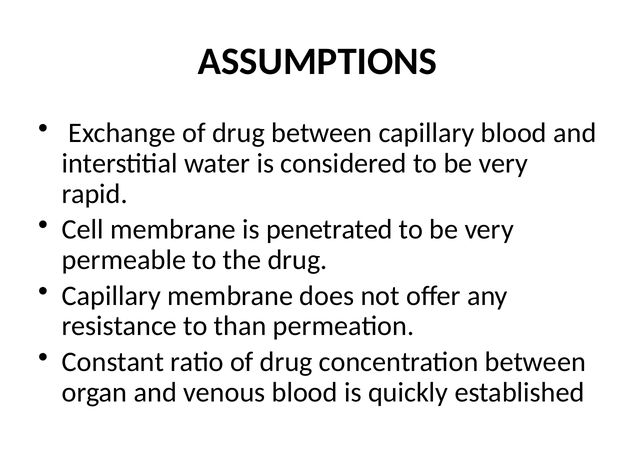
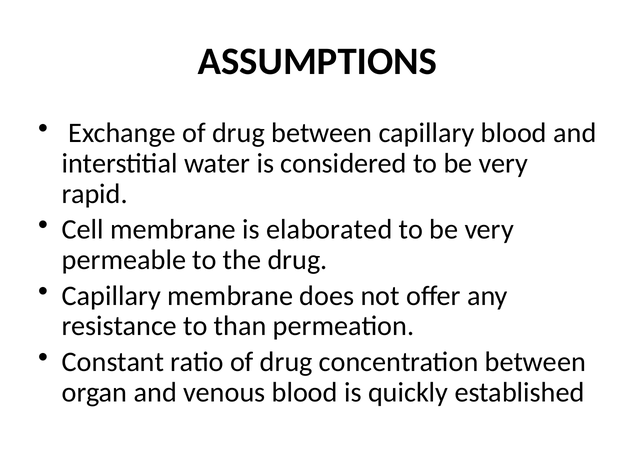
penetrated: penetrated -> elaborated
